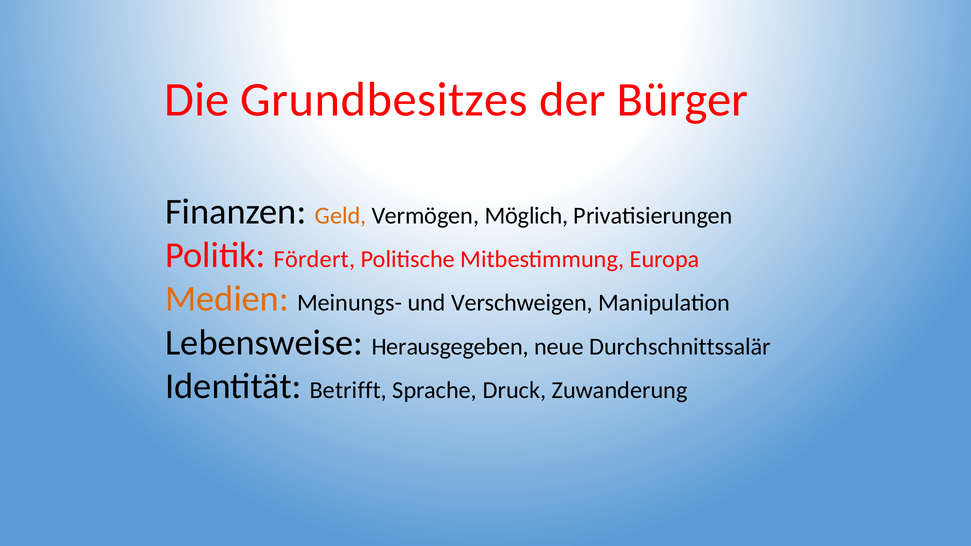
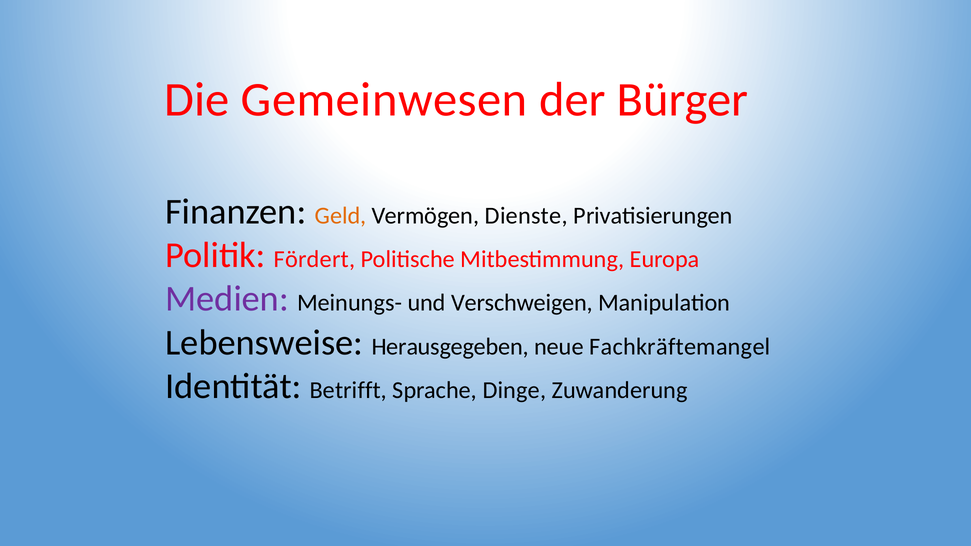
Grundbesitzes: Grundbesitzes -> Gemeinwesen
Möglich: Möglich -> Dienste
Medien colour: orange -> purple
Durchschnittssalär: Durchschnittssalär -> Fachkräftemangel
Druck: Druck -> Dinge
